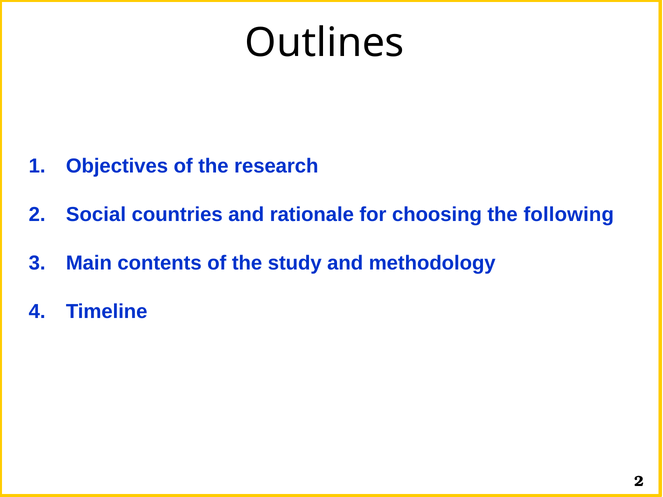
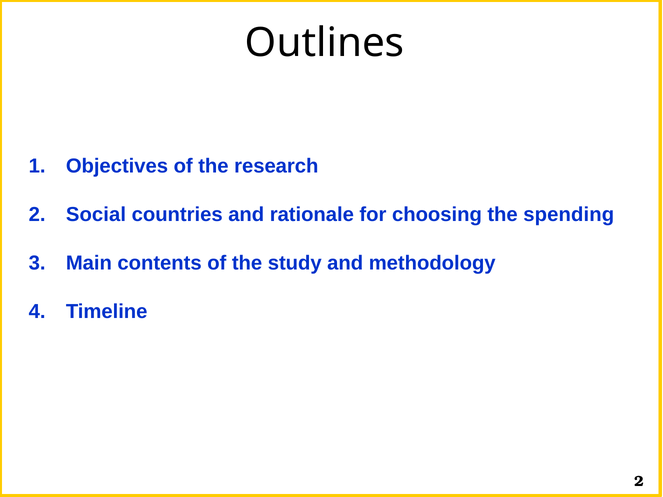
following: following -> spending
